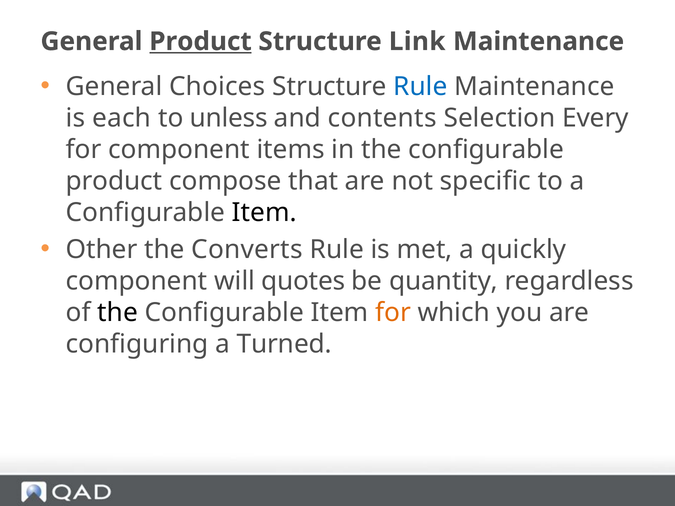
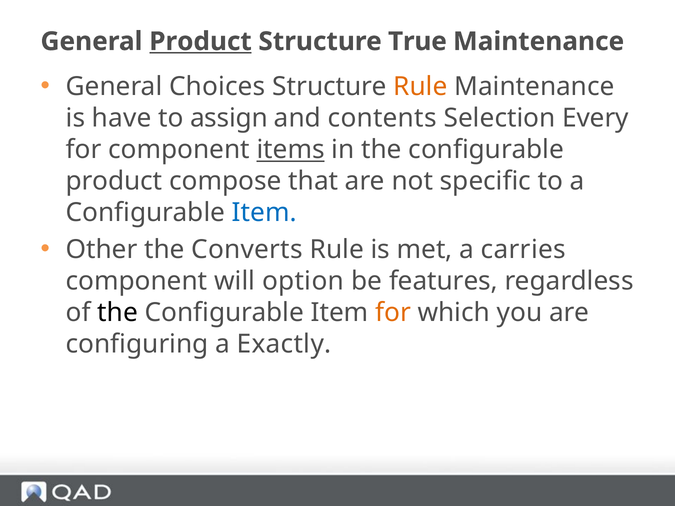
Link: Link -> True
Rule at (420, 87) colour: blue -> orange
each: each -> have
unless: unless -> assign
items underline: none -> present
Item at (264, 213) colour: black -> blue
quickly: quickly -> carries
quotes: quotes -> option
quantity: quantity -> features
Turned: Turned -> Exactly
